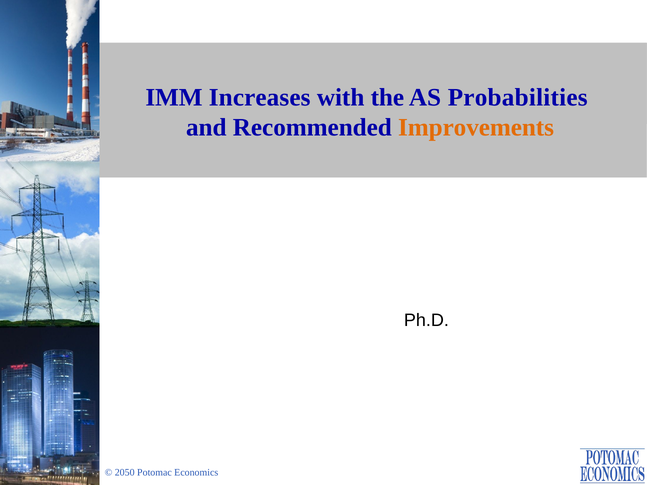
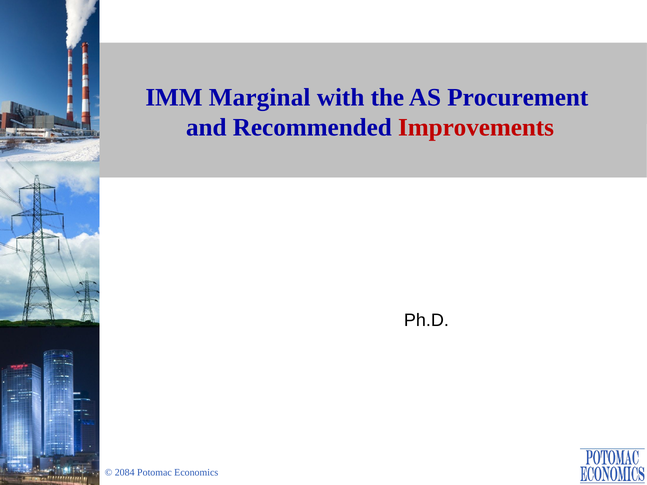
Increases: Increases -> Marginal
Probabilities: Probabilities -> Procurement
Improvements colour: orange -> red
2050: 2050 -> 2084
